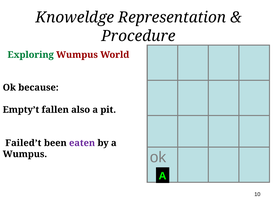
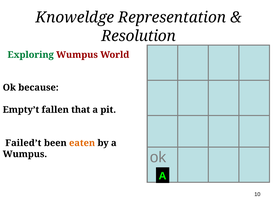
Procedure: Procedure -> Resolution
also: also -> that
eaten colour: purple -> orange
